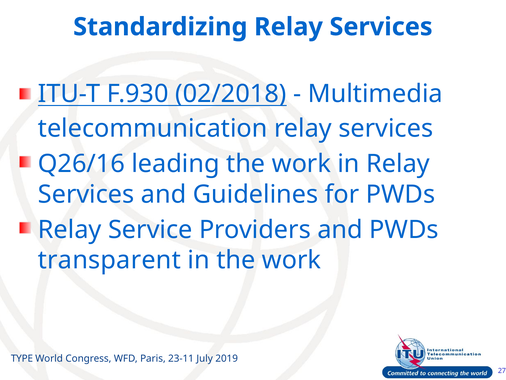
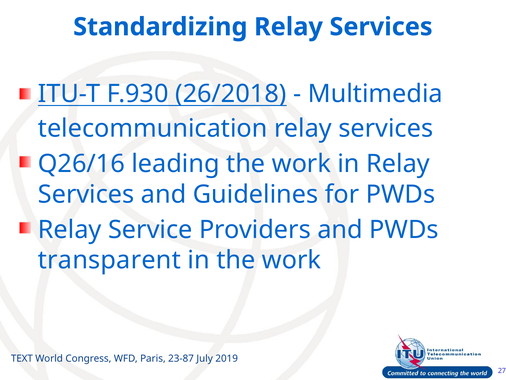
02/2018: 02/2018 -> 26/2018
TYPE: TYPE -> TEXT
23-11: 23-11 -> 23-87
